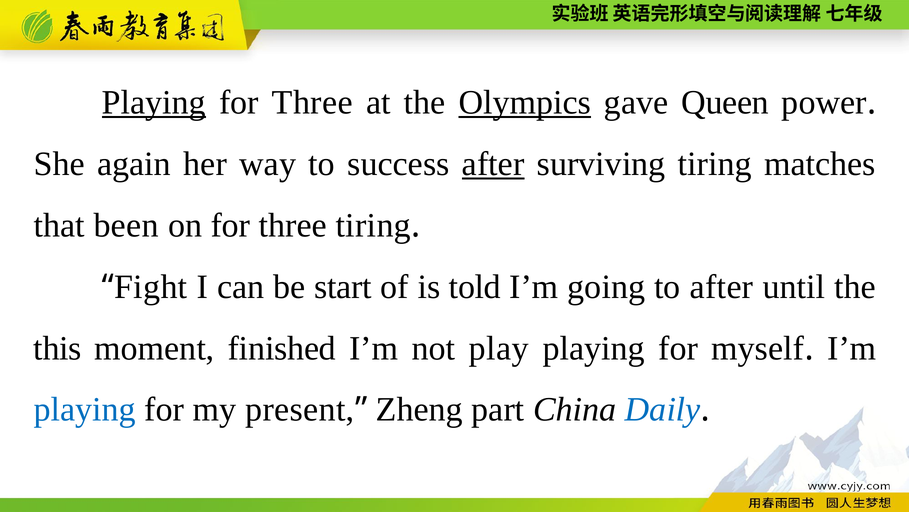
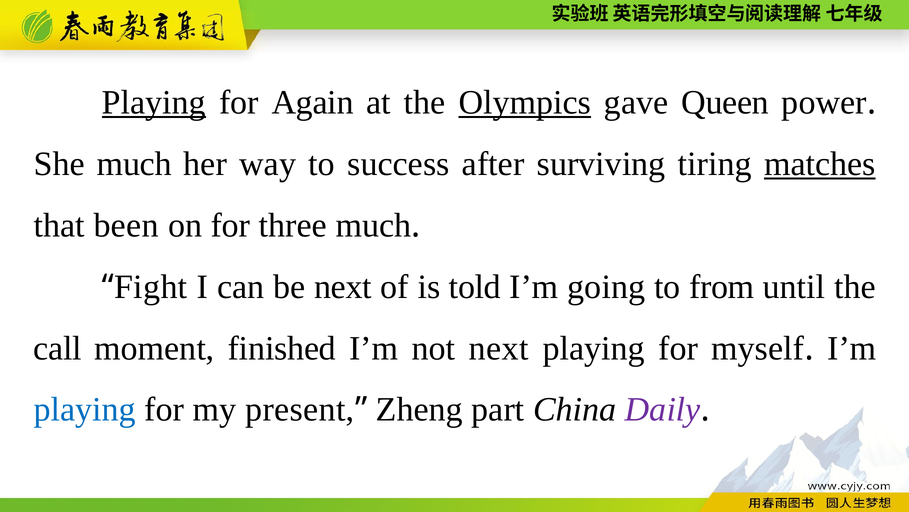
Three at (312, 102): Three -> Again
She again: again -> much
after at (493, 164) underline: present -> none
matches underline: none -> present
three tiring: tiring -> much
be start: start -> next
to after: after -> from
this: this -> call
not play: play -> next
Daily colour: blue -> purple
